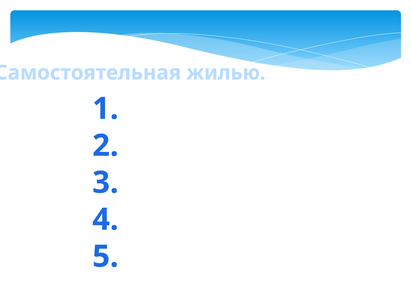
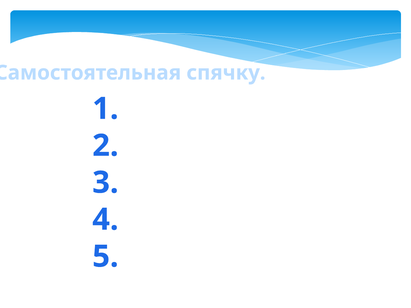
жилью: жилью -> спячку
